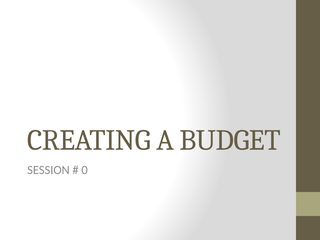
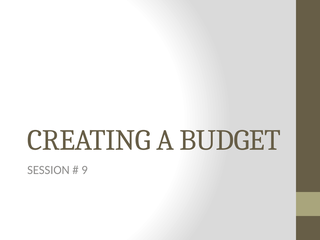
0: 0 -> 9
